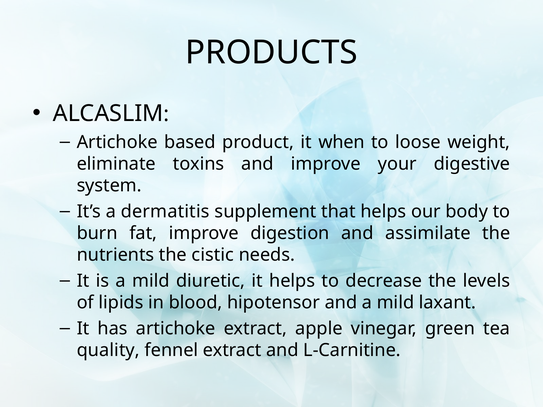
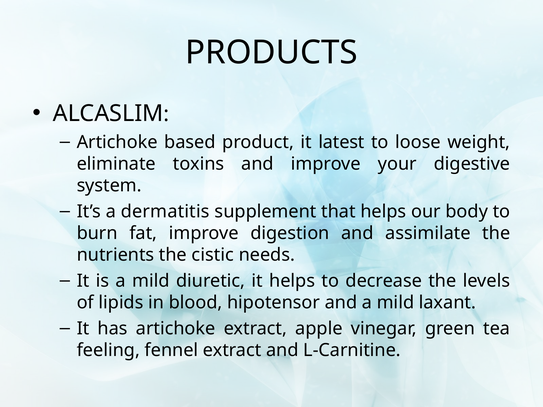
when: when -> latest
quality: quality -> feeling
